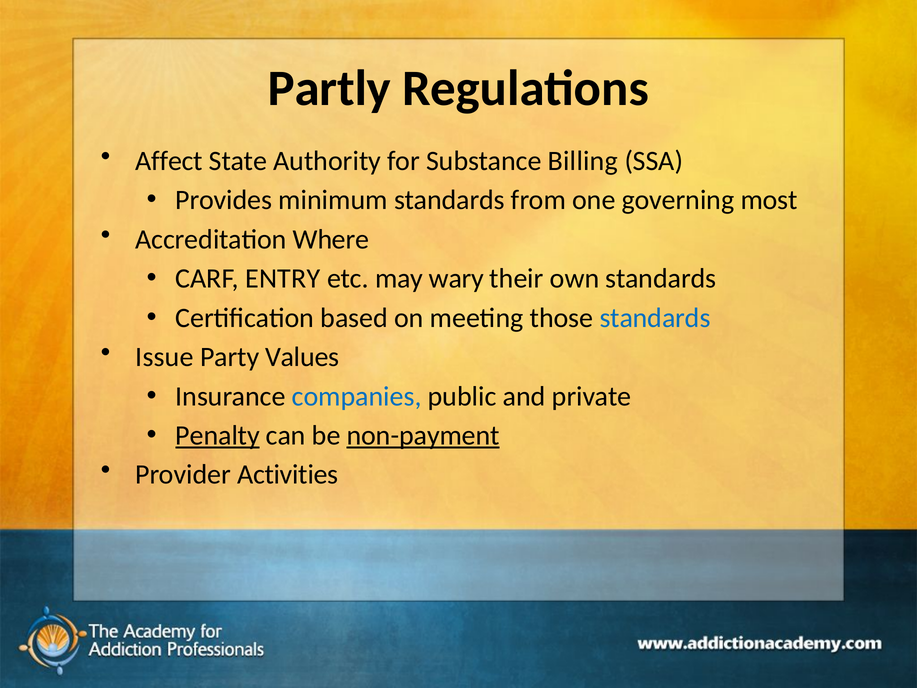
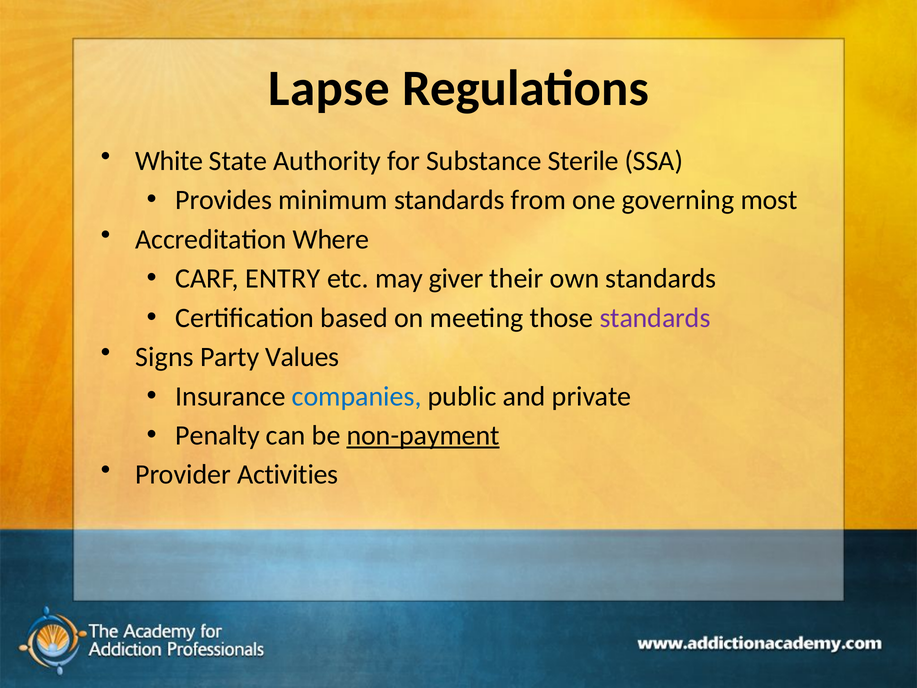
Partly: Partly -> Lapse
Affect: Affect -> White
Billing: Billing -> Sterile
wary: wary -> giver
standards at (655, 318) colour: blue -> purple
Issue: Issue -> Signs
Penalty underline: present -> none
